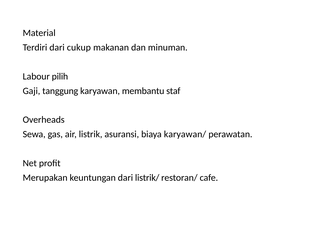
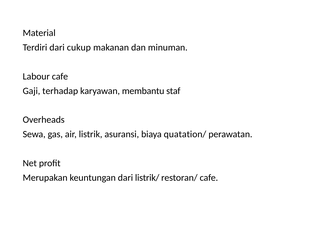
Labour pilih: pilih -> cafe
tanggung: tanggung -> terhadap
karyawan/: karyawan/ -> quatation/
